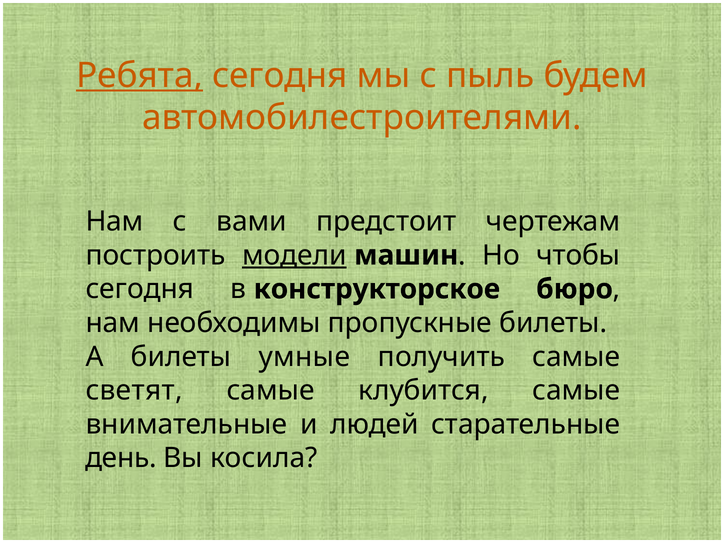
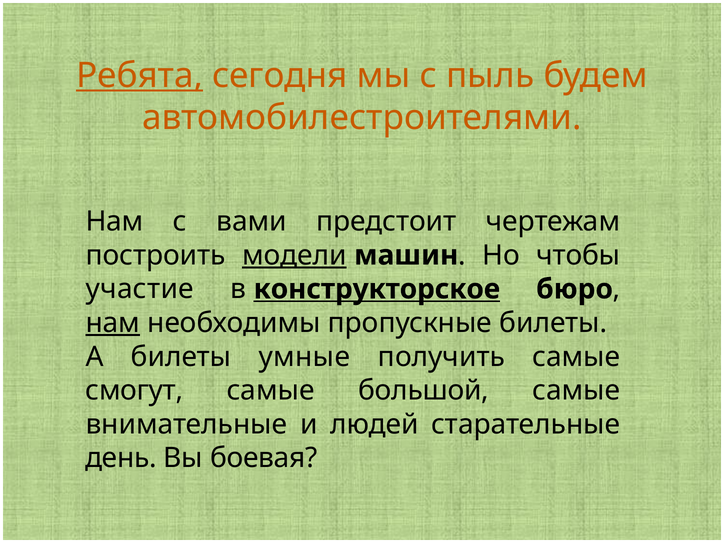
сегодня at (140, 289): сегодня -> участие
конструкторское underline: none -> present
нам at (113, 323) underline: none -> present
светят: светят -> смогут
клубится: клубится -> большой
косила: косила -> боевая
